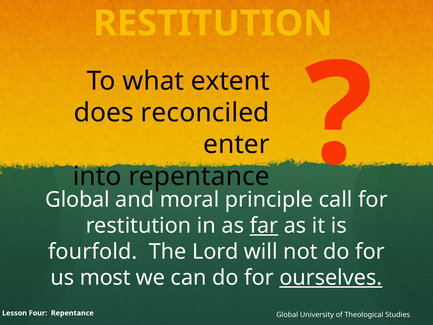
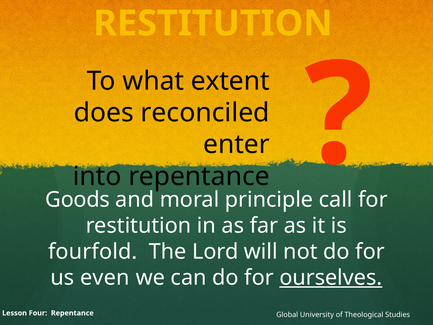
Global at (78, 200): Global -> Goods
far underline: present -> none
most: most -> even
